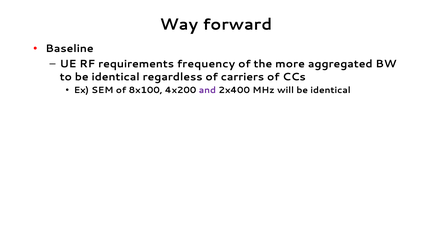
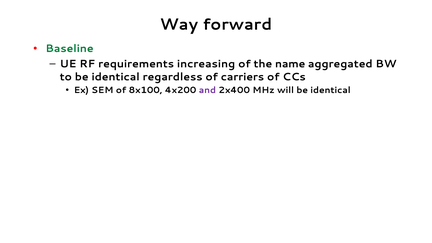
Baseline colour: black -> green
frequency: frequency -> increasing
more: more -> name
